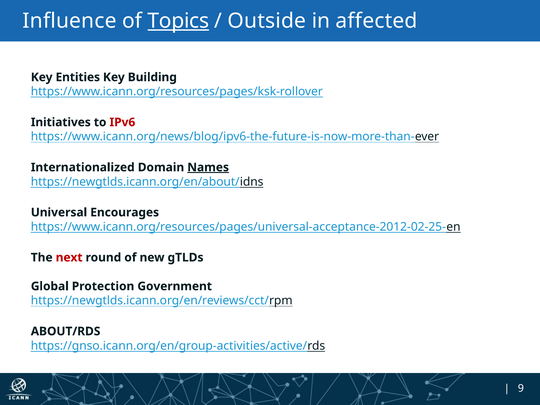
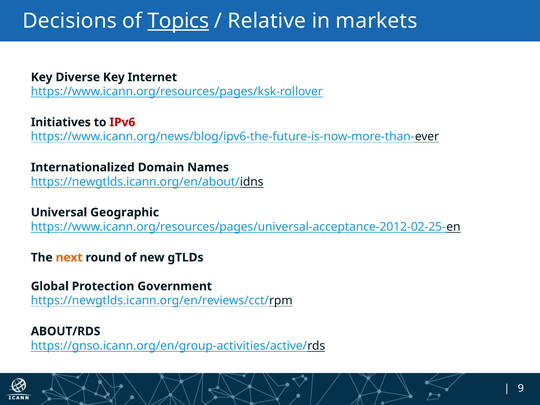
Influence: Influence -> Decisions
Outside: Outside -> Relative
affected: affected -> markets
Entities: Entities -> Diverse
Building: Building -> Internet
Names underline: present -> none
Encourages: Encourages -> Geographic
next colour: red -> orange
